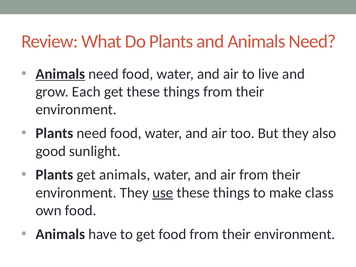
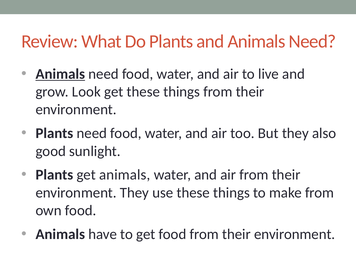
Each: Each -> Look
use underline: present -> none
make class: class -> from
